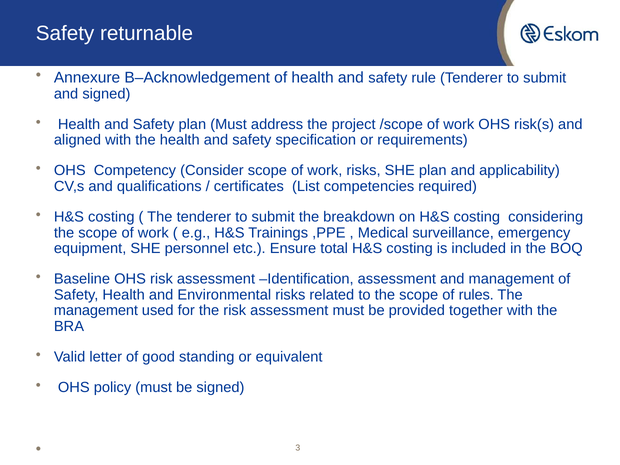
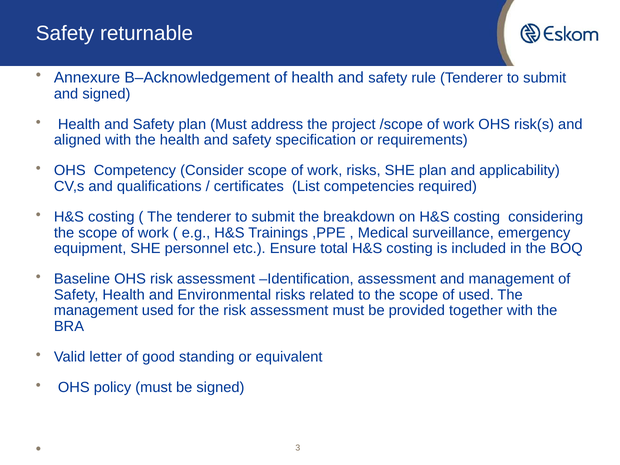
of rules: rules -> used
